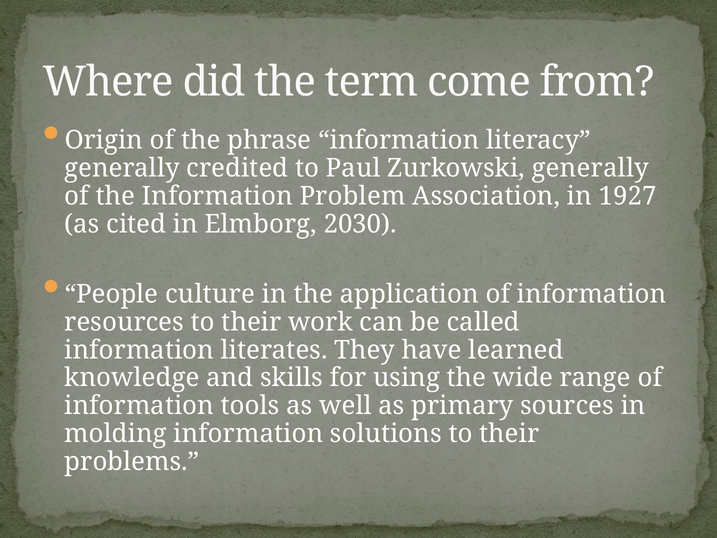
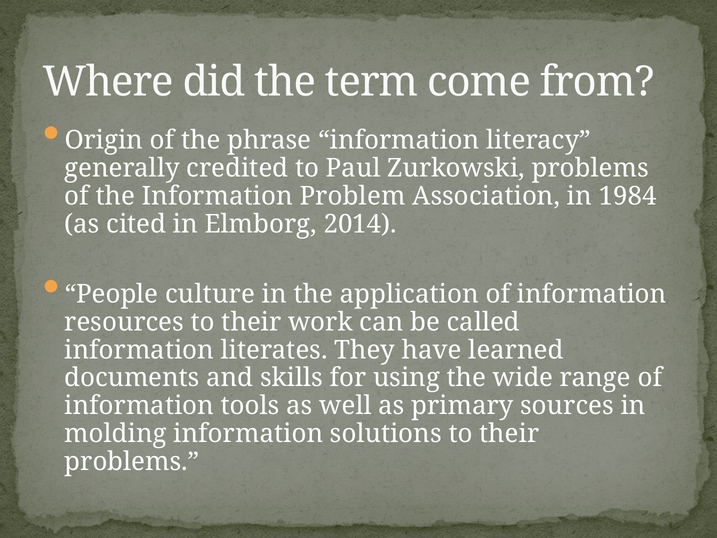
Zurkowski generally: generally -> problems
1927: 1927 -> 1984
2030: 2030 -> 2014
knowledge: knowledge -> documents
